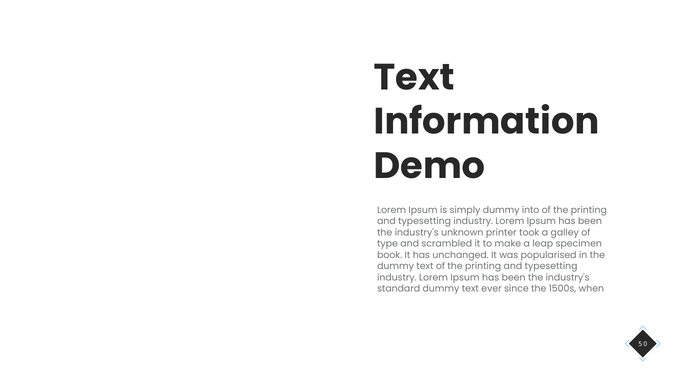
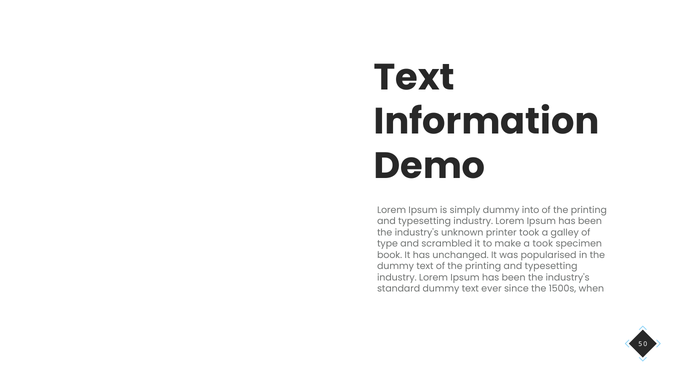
a leap: leap -> took
